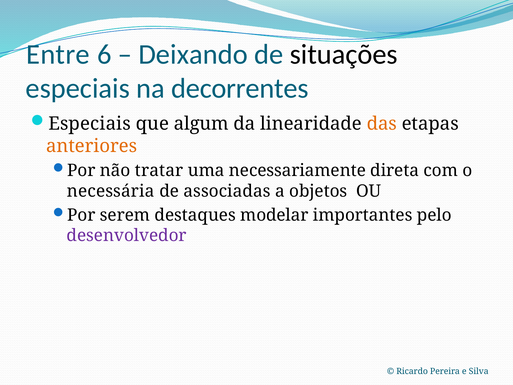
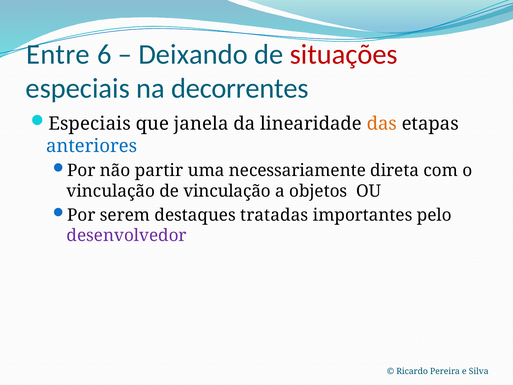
situações colour: black -> red
algum: algum -> janela
anteriores colour: orange -> blue
tratar: tratar -> partir
necessária at (111, 191): necessária -> vinculação
de associadas: associadas -> vinculação
modelar: modelar -> tratadas
